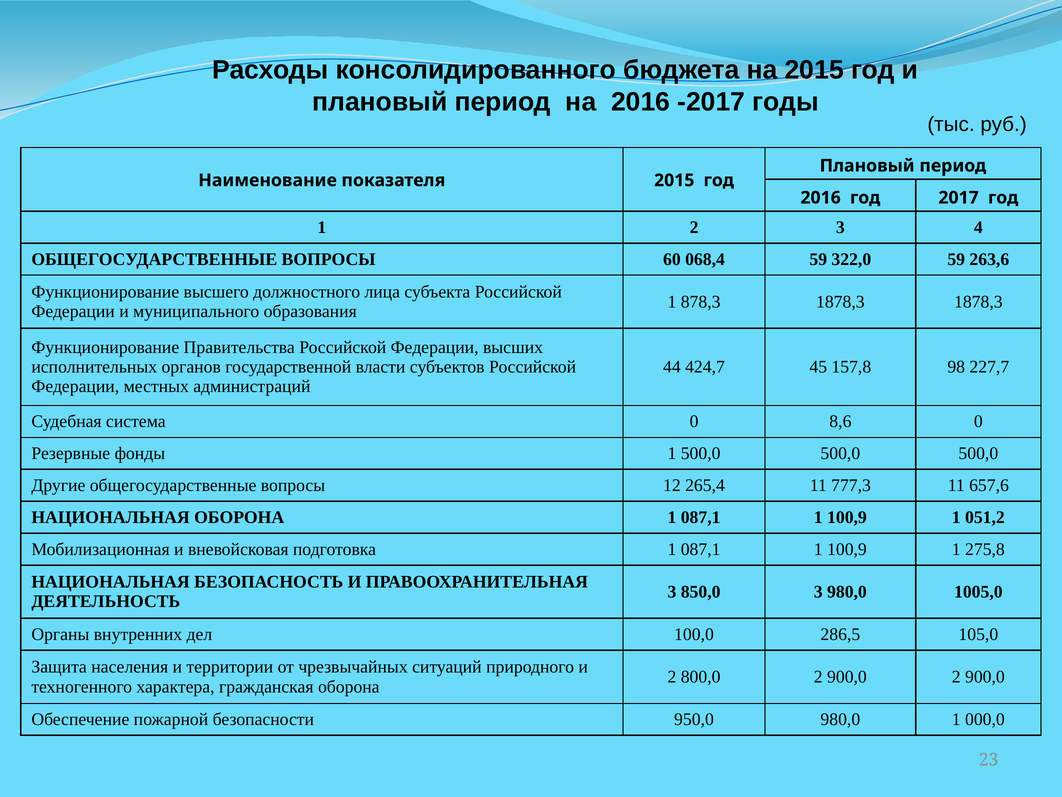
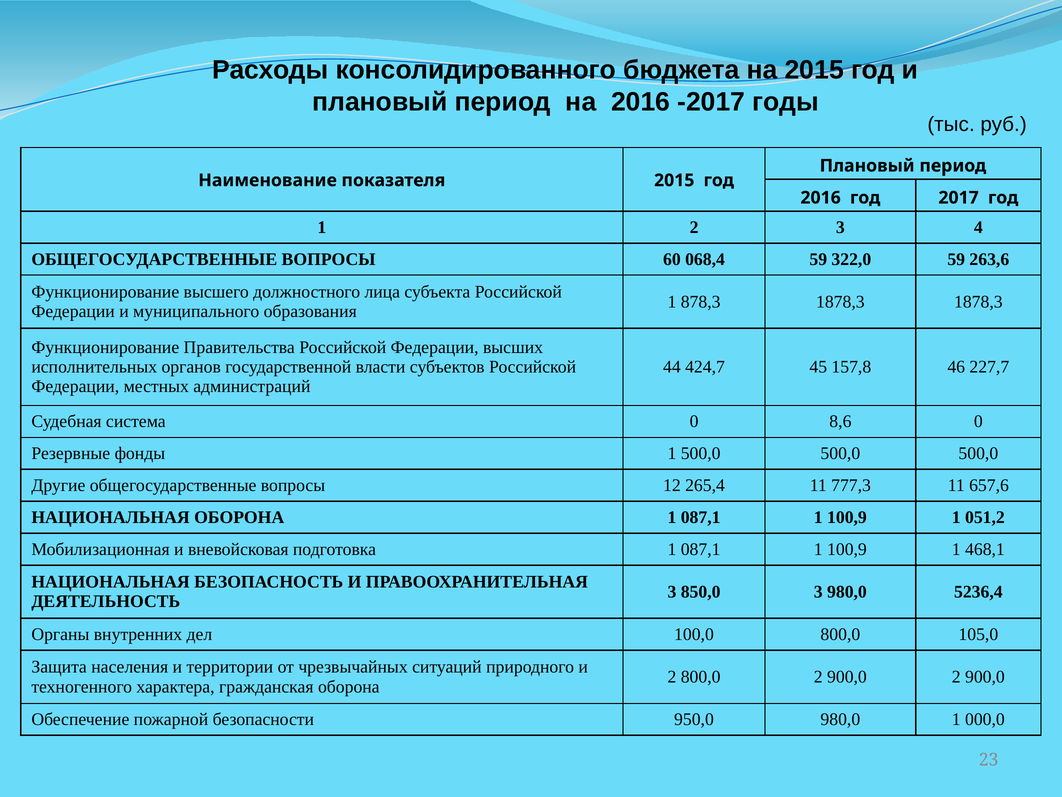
98: 98 -> 46
275,8: 275,8 -> 468,1
1005,0: 1005,0 -> 5236,4
100,0 286,5: 286,5 -> 800,0
